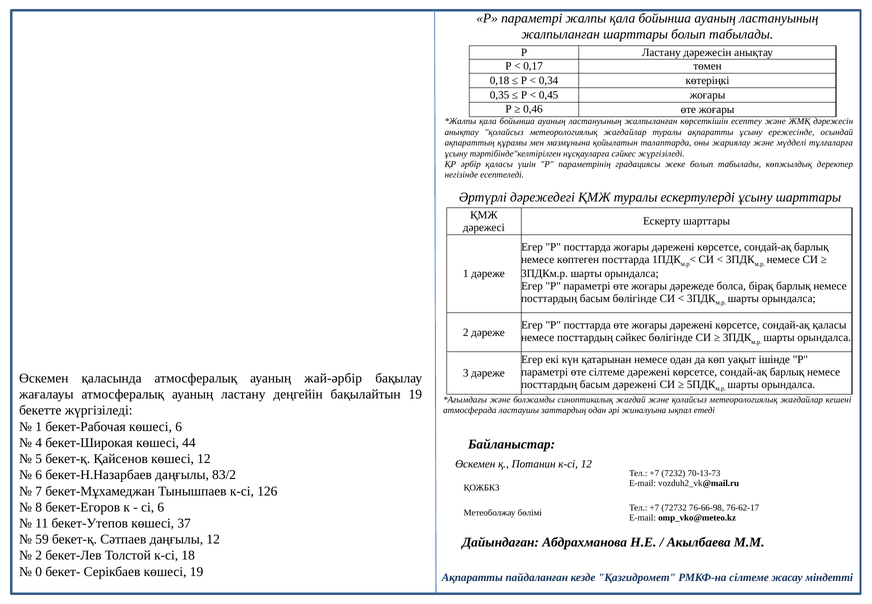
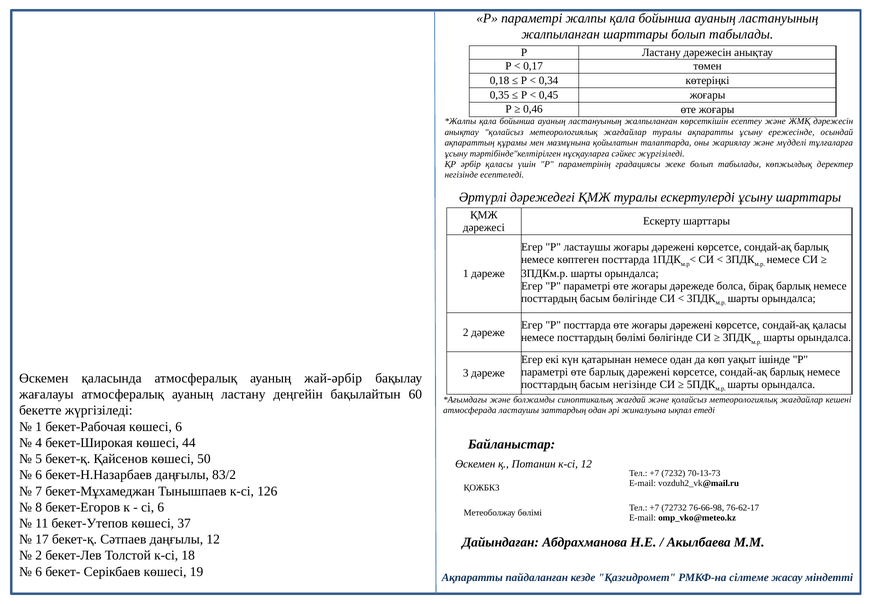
посттарда at (587, 247): посттарда -> ластаушы
посттардың сәйкес: сәйкес -> бөлімі
өте сілтеме: сілтеме -> барлық
басым дәрежені: дәрежені -> негізінде
бақылайтын 19: 19 -> 60
көшесі 12: 12 -> 50
59: 59 -> 17
0 at (39, 571): 0 -> 6
